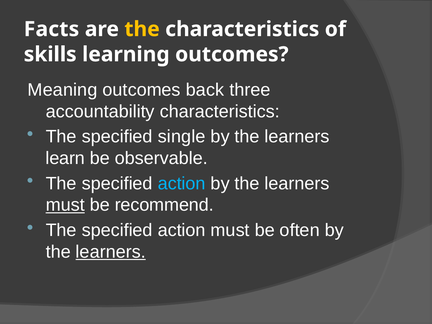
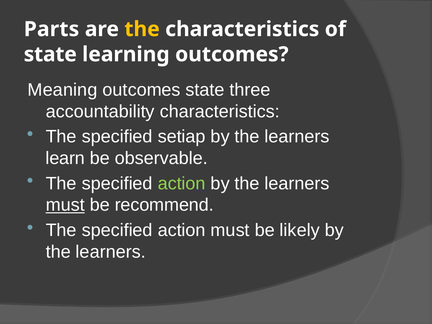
Facts: Facts -> Parts
skills at (50, 54): skills -> state
outcomes back: back -> state
single: single -> setiap
action at (182, 183) colour: light blue -> light green
often: often -> likely
learners at (111, 252) underline: present -> none
